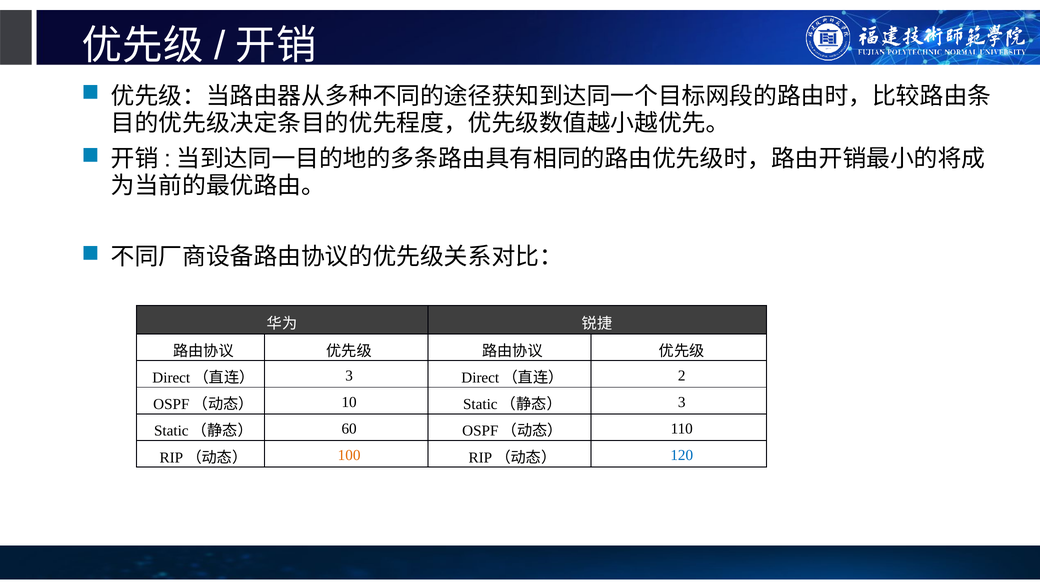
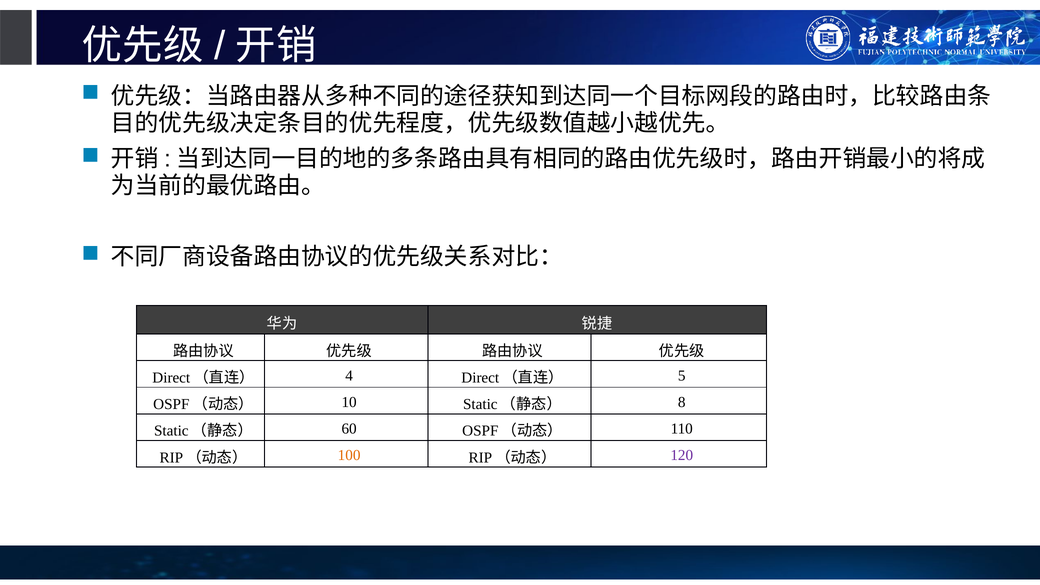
3 at (349, 376): 3 -> 4
2: 2 -> 5
3 at (682, 402): 3 -> 8
120 colour: blue -> purple
